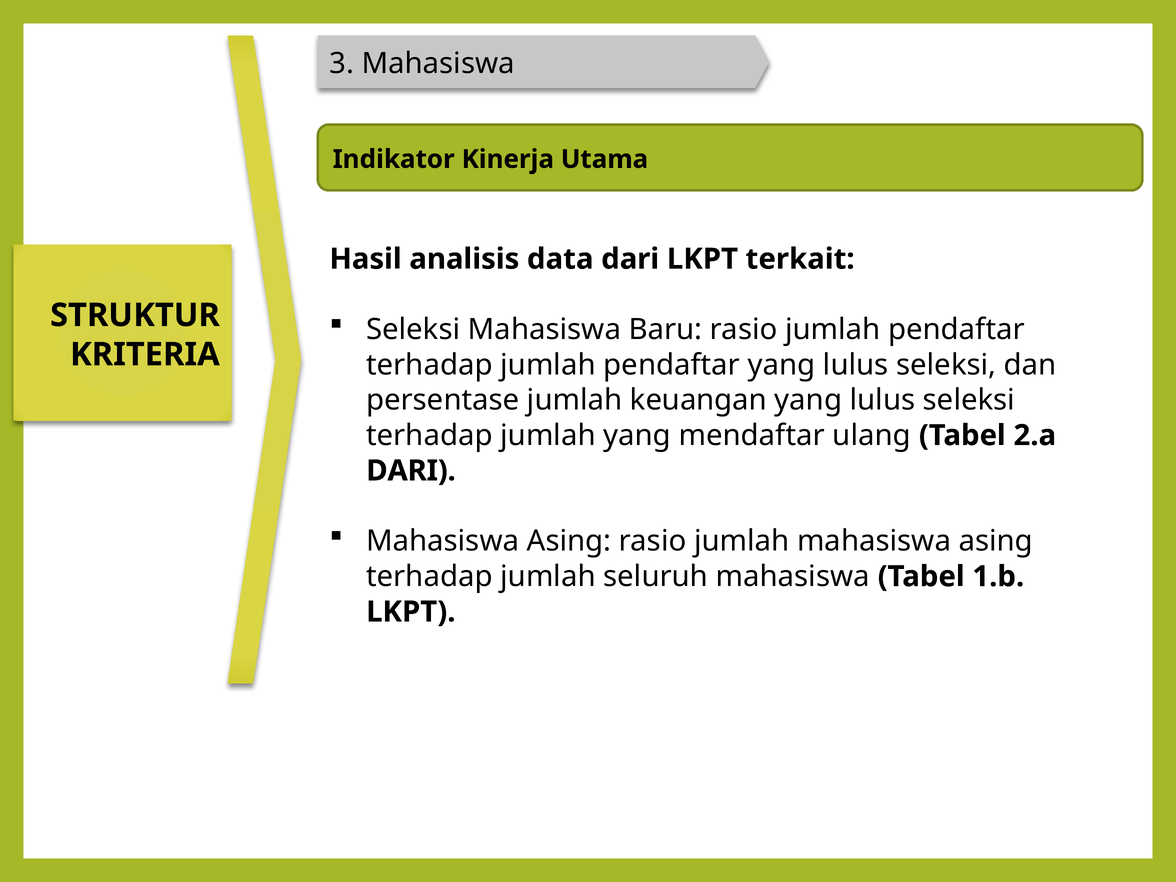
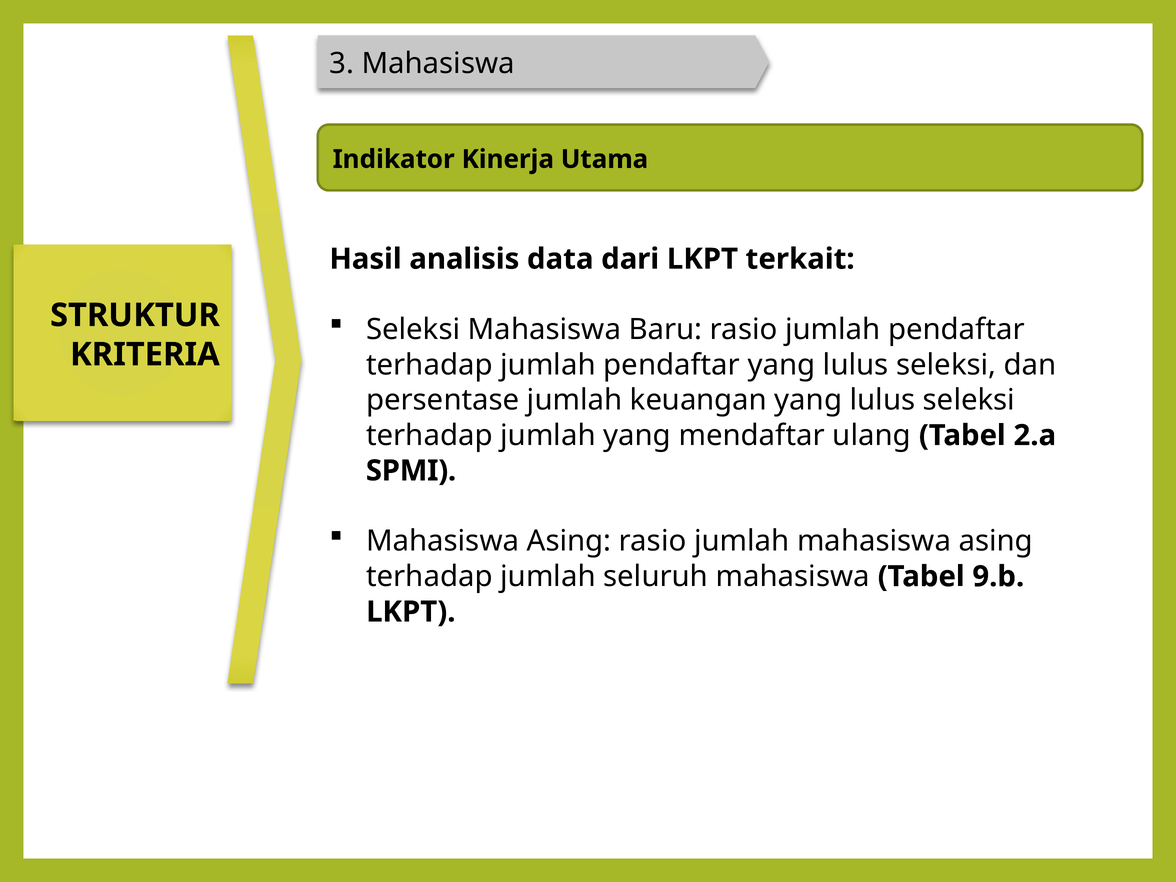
DARI at (411, 471): DARI -> SPMI
1.b: 1.b -> 9.b
